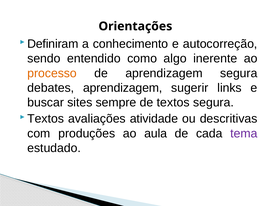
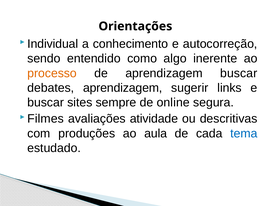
Definiram: Definiram -> Individual
aprendizagem segura: segura -> buscar
de textos: textos -> online
Textos at (46, 118): Textos -> Filmes
tema colour: purple -> blue
